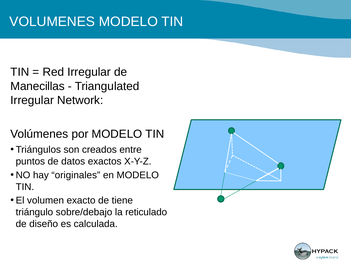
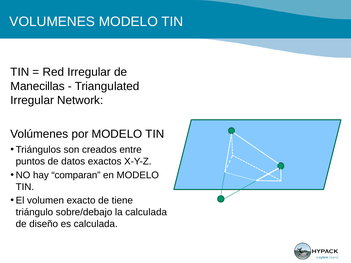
originales: originales -> comparan
la reticulado: reticulado -> calculada
